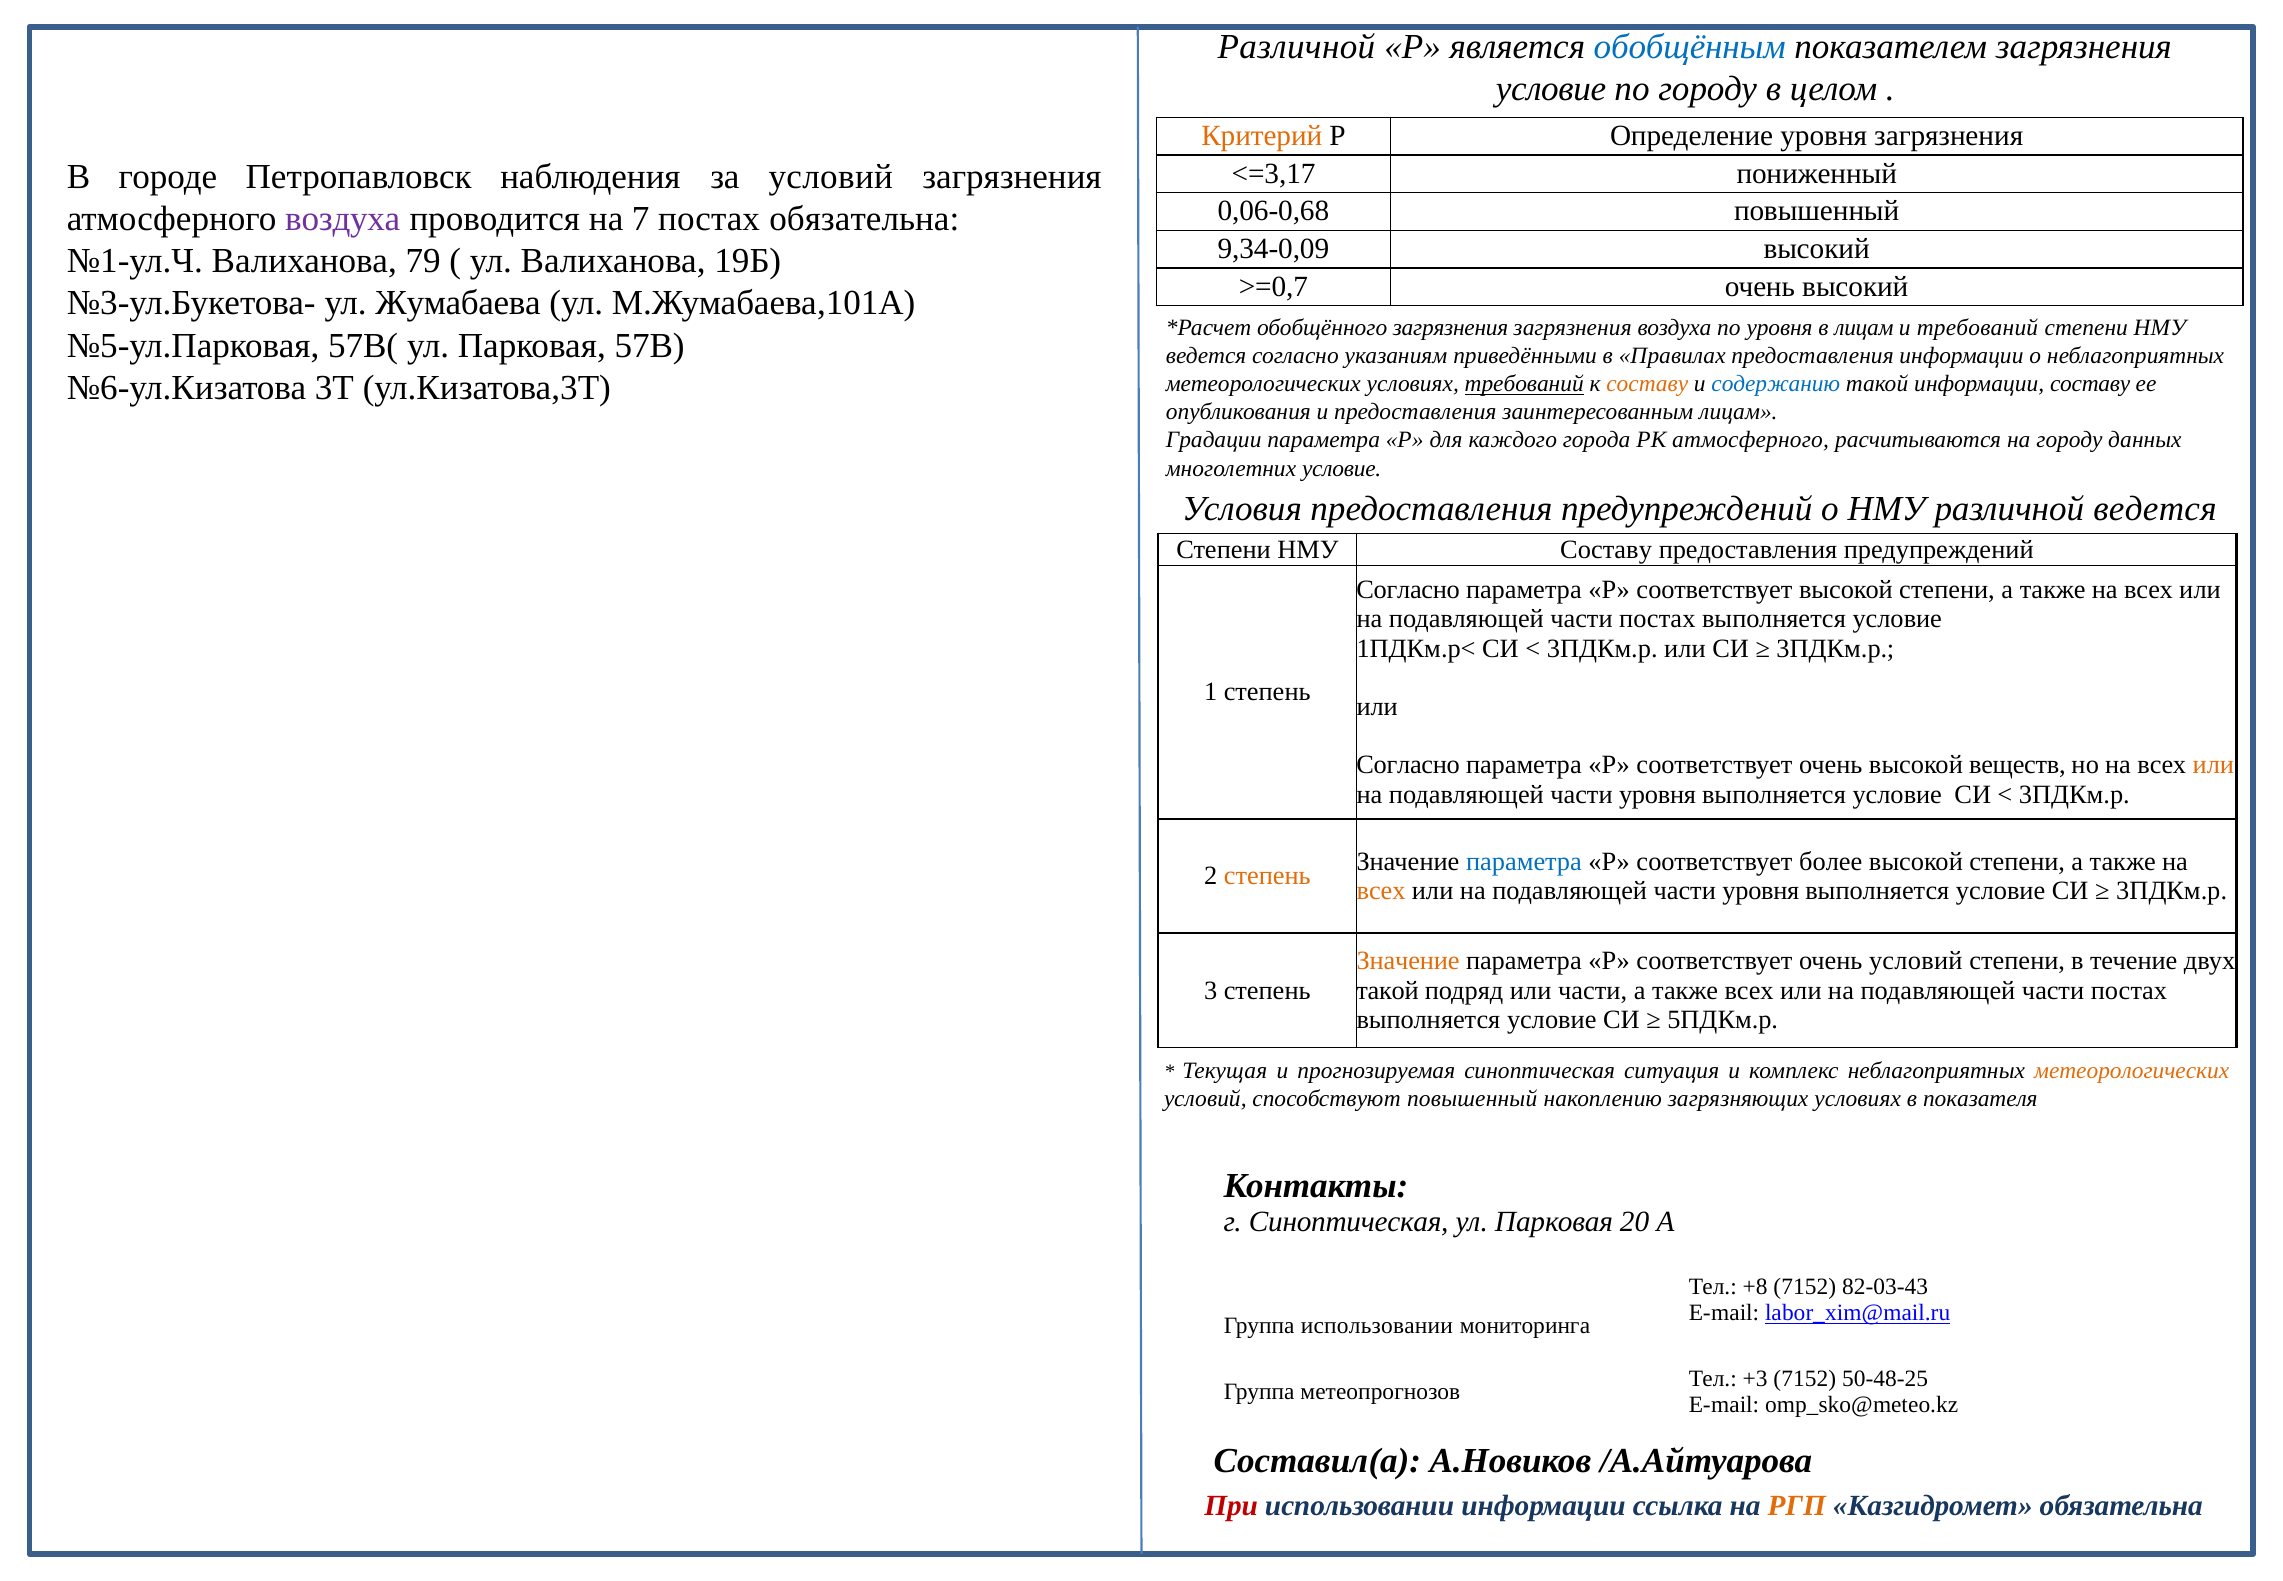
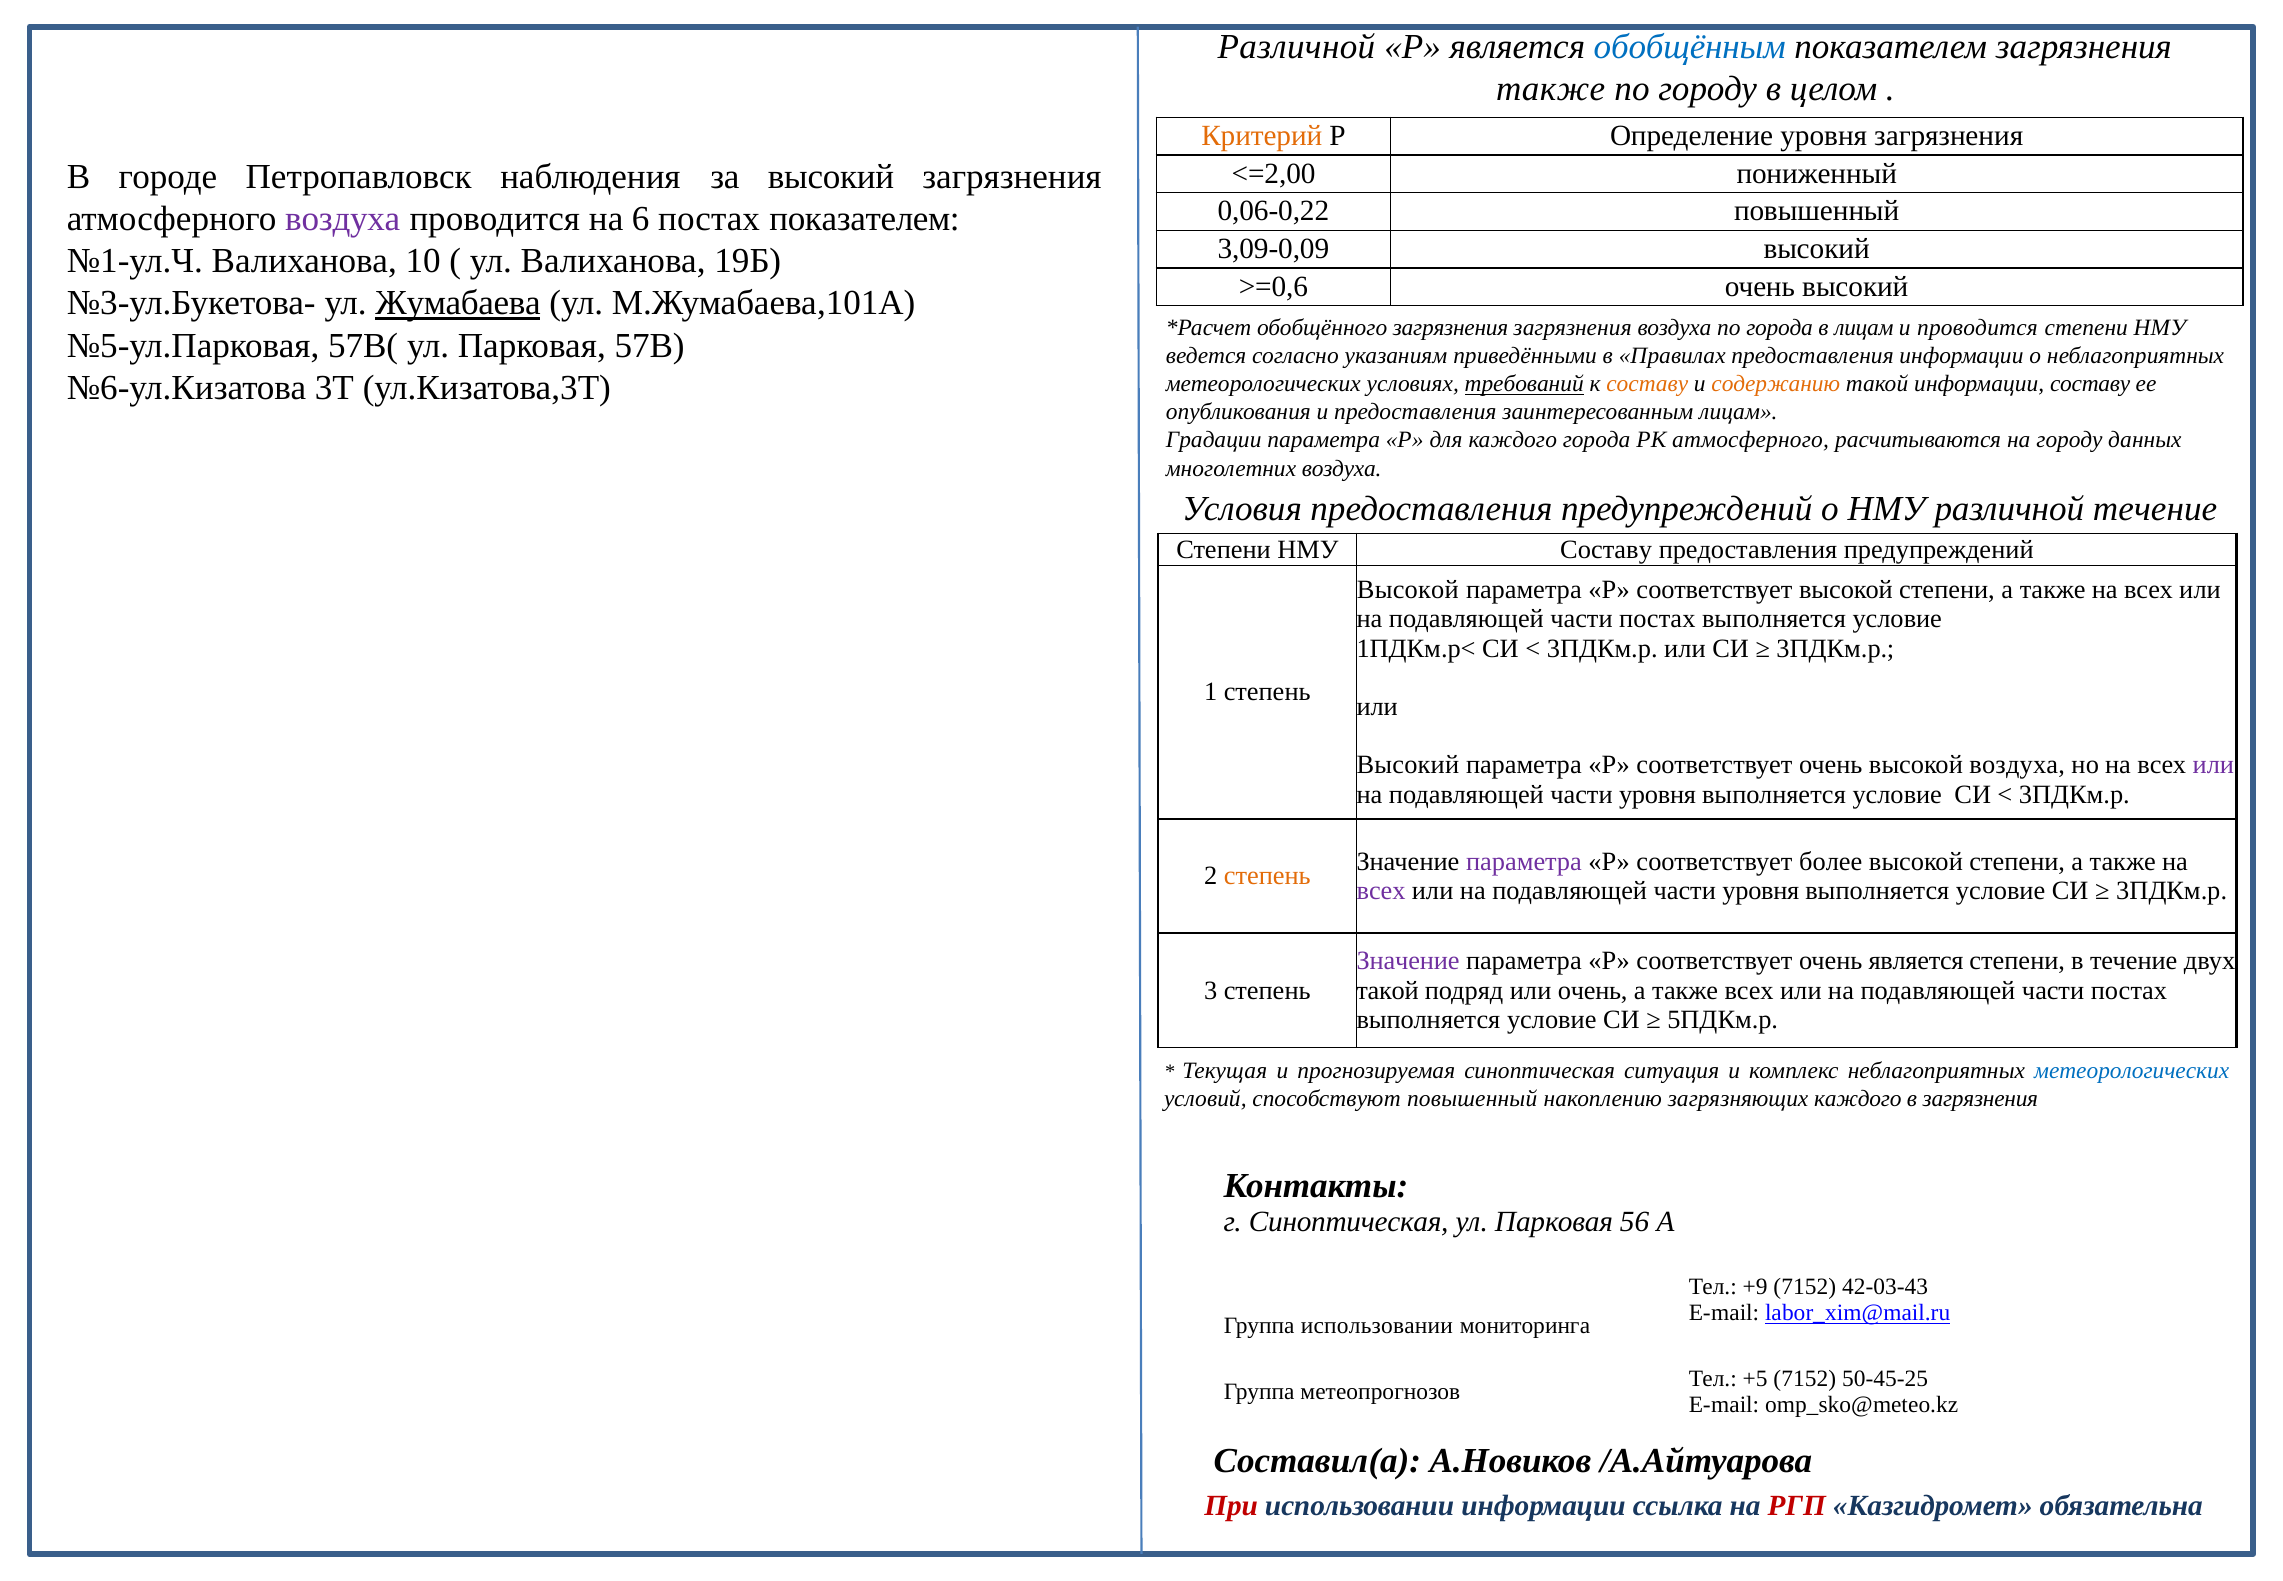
условие at (1551, 89): условие -> также
<=3,17: <=3,17 -> <=2,00
за условий: условий -> высокий
0,06-0,68: 0,06-0,68 -> 0,06-0,22
7: 7 -> 6
постах обязательна: обязательна -> показателем
9,34-0,09: 9,34-0,09 -> 3,09-0,09
79: 79 -> 10
>=0,7: >=0,7 -> >=0,6
Жумабаева underline: none -> present
по уровня: уровня -> города
и требований: требований -> проводится
содержанию colour: blue -> orange
многолетних условие: условие -> воздуха
различной ведется: ведется -> течение
Согласно at (1408, 590): Согласно -> Высокой
Согласно at (1408, 765): Согласно -> Высокий
высокой веществ: веществ -> воздуха
или at (2213, 765) colour: orange -> purple
параметра at (1524, 861) colour: blue -> purple
всех at (1381, 891) colour: orange -> purple
Значение at (1408, 961) colour: orange -> purple
очень условий: условий -> является
или части: части -> очень
метеорологических at (2132, 1070) colour: orange -> blue
загрязняющих условиях: условиях -> каждого
в показателя: показателя -> загрязнения
20: 20 -> 56
+8: +8 -> +9
82-03-43: 82-03-43 -> 42-03-43
+3: +3 -> +5
50-48-25: 50-48-25 -> 50-45-25
РГП colour: orange -> red
